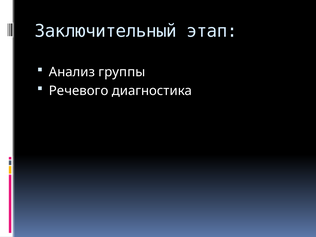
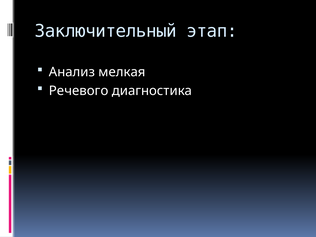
группы: группы -> мелкая
